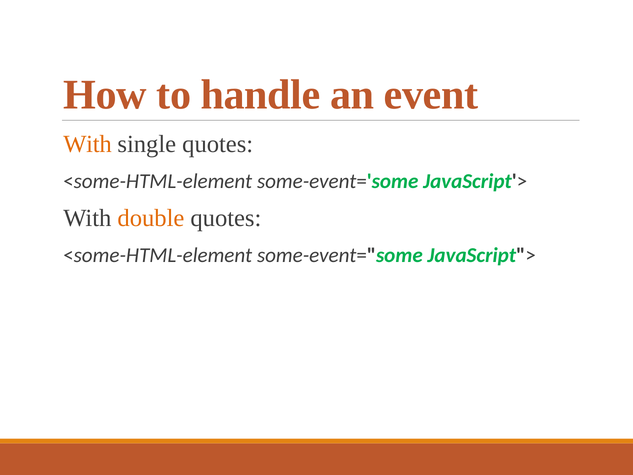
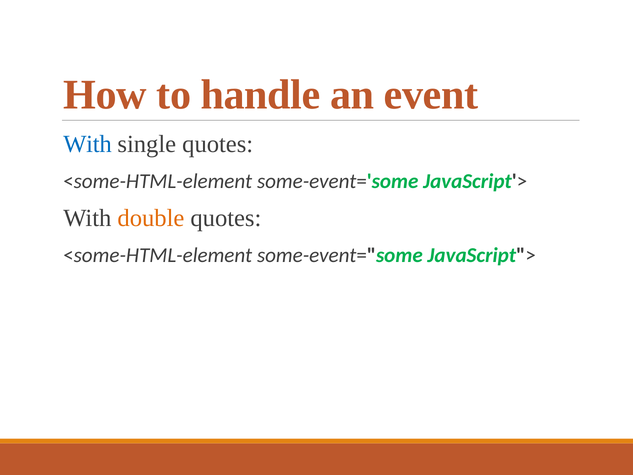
With at (87, 144) colour: orange -> blue
